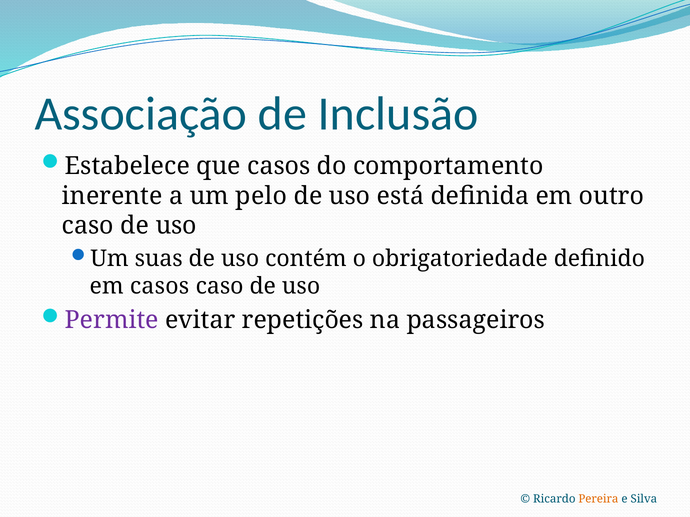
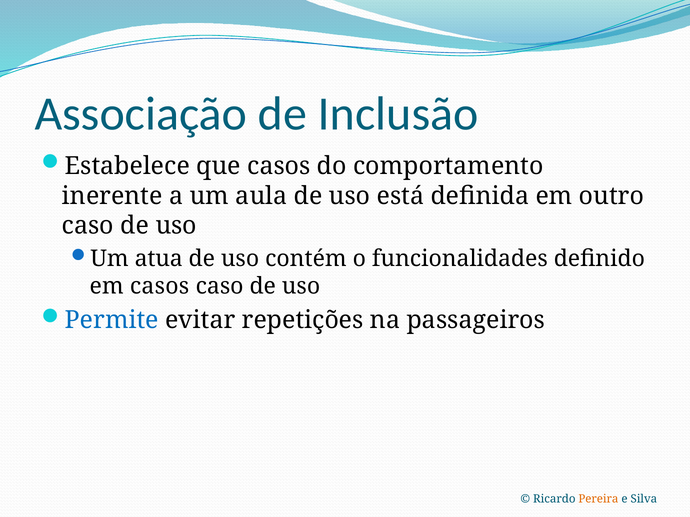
pelo: pelo -> aula
suas: suas -> atua
obrigatoriedade: obrigatoriedade -> funcionalidades
Permite colour: purple -> blue
